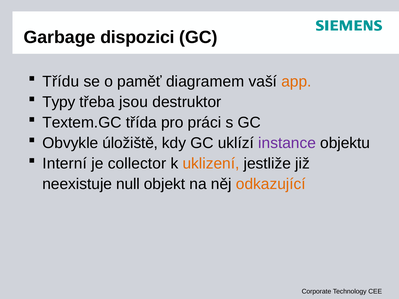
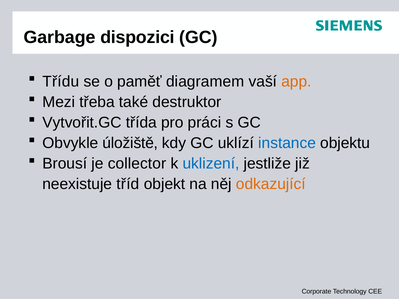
Typy: Typy -> Mezi
jsou: jsou -> také
Textem.GC: Textem.GC -> Vytvořit.GC
instance colour: purple -> blue
Interní: Interní -> Brousí
uklizení colour: orange -> blue
null: null -> tříd
